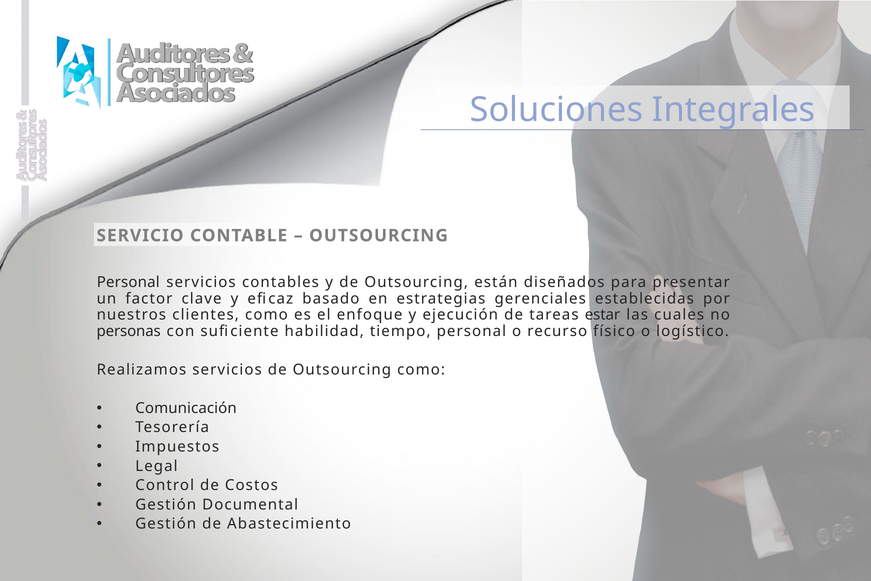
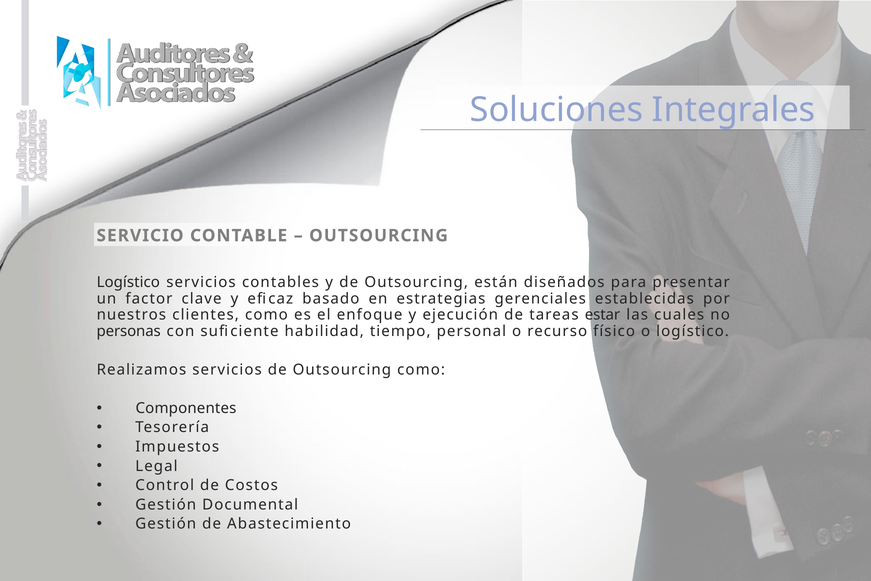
Personal at (128, 282): Personal -> Logístico
Comunicación: Comunicación -> Componentes
